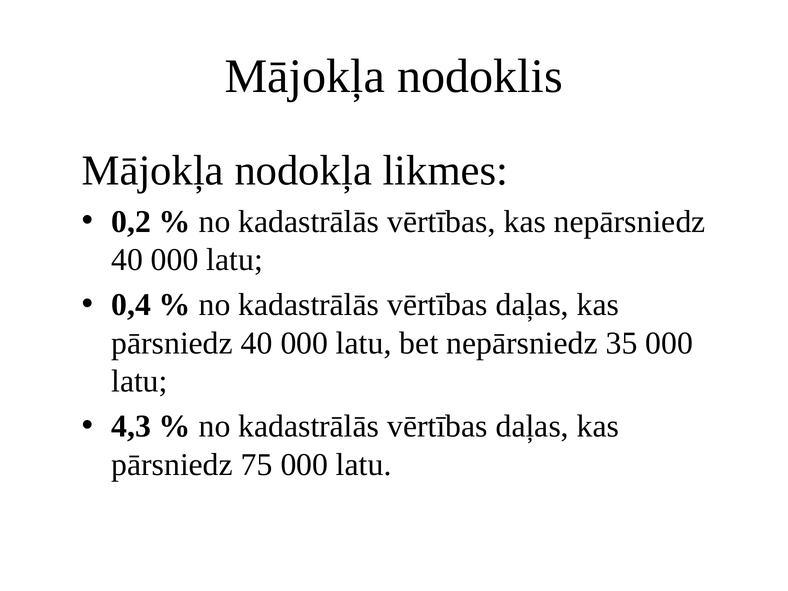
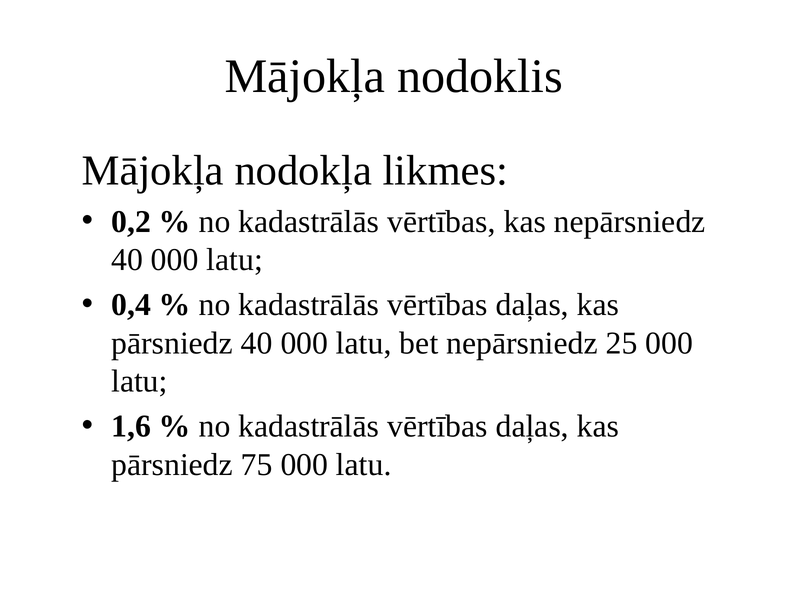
35: 35 -> 25
4,3: 4,3 -> 1,6
